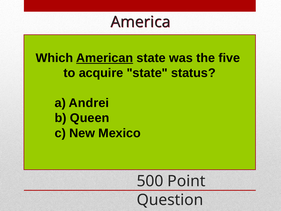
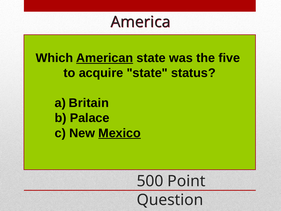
Andrei: Andrei -> Britain
Queen: Queen -> Palace
Mexico underline: none -> present
